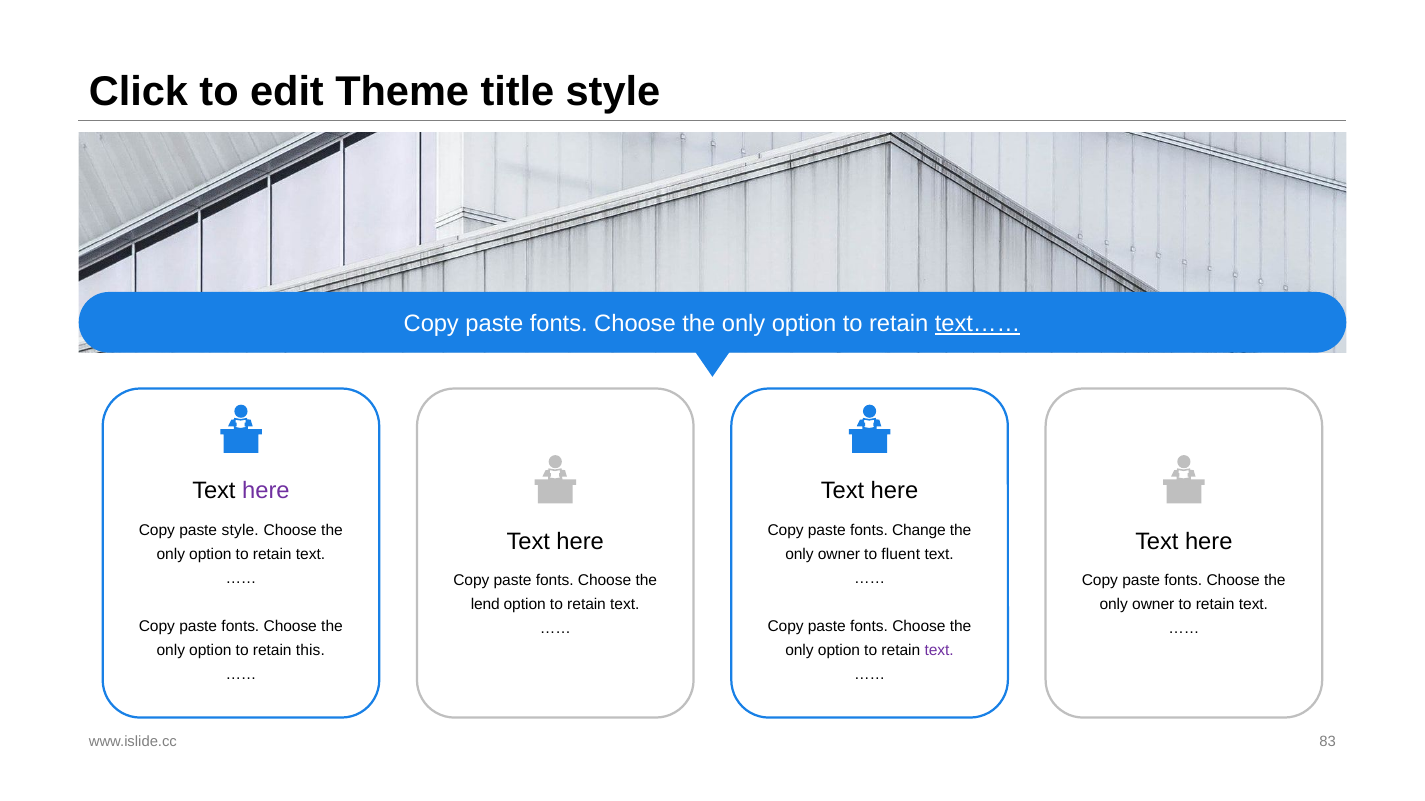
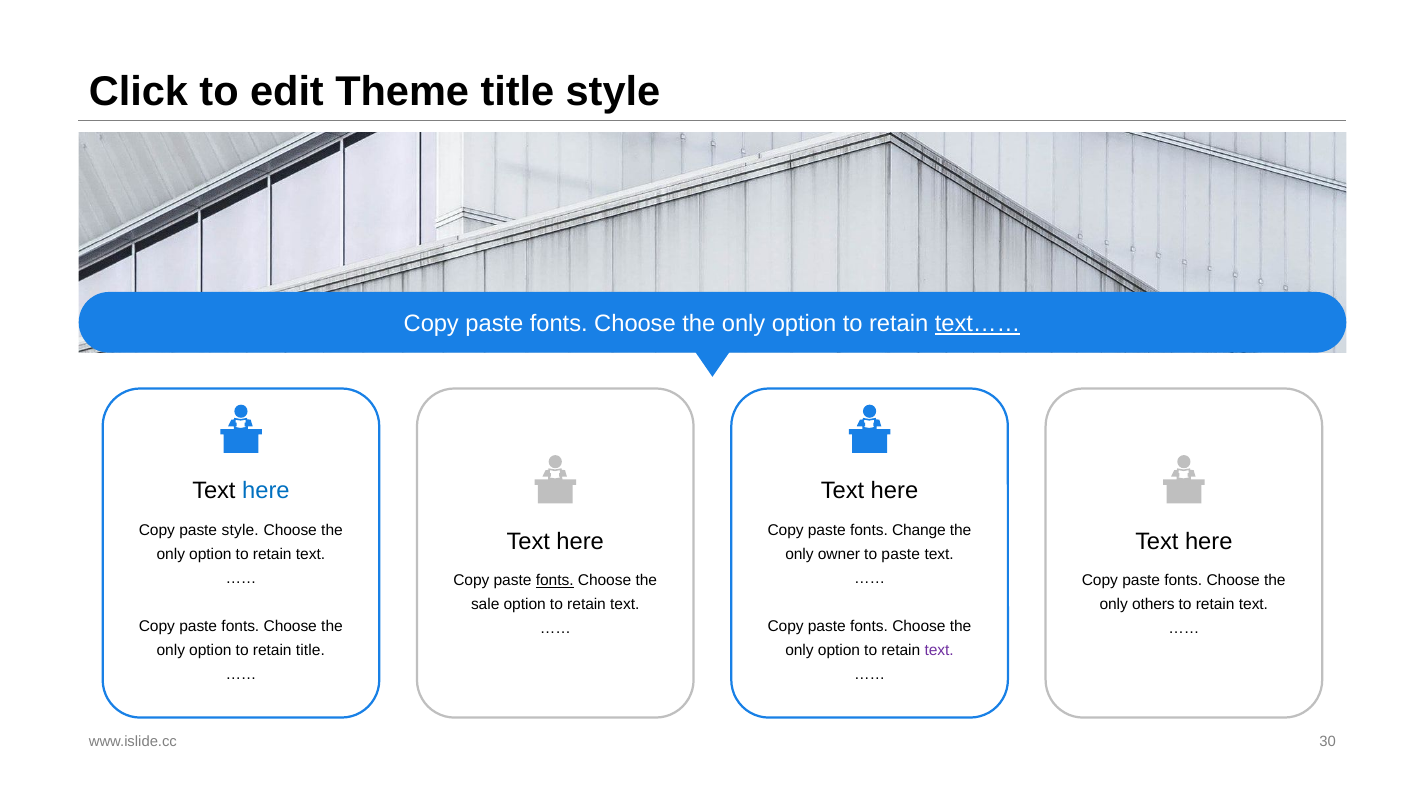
here at (266, 491) colour: purple -> blue
to fluent: fluent -> paste
fonts at (555, 581) underline: none -> present
lend: lend -> sale
owner at (1153, 605): owner -> others
retain this: this -> title
83: 83 -> 30
